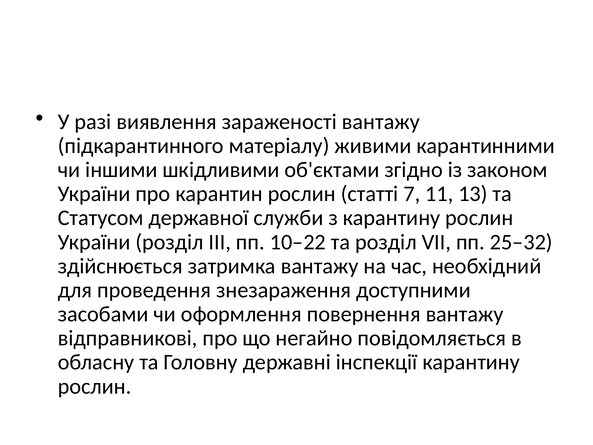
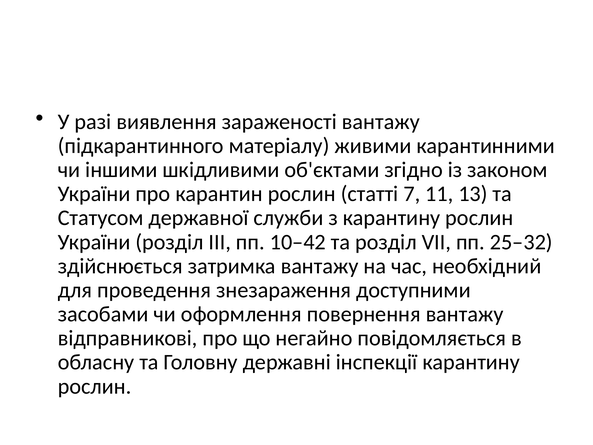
10–22: 10–22 -> 10–42
